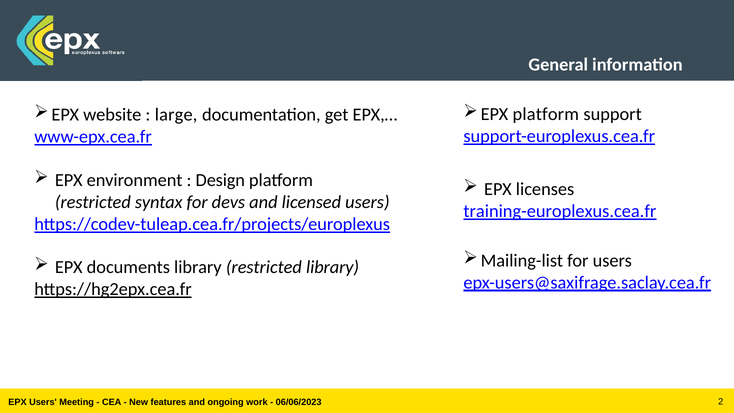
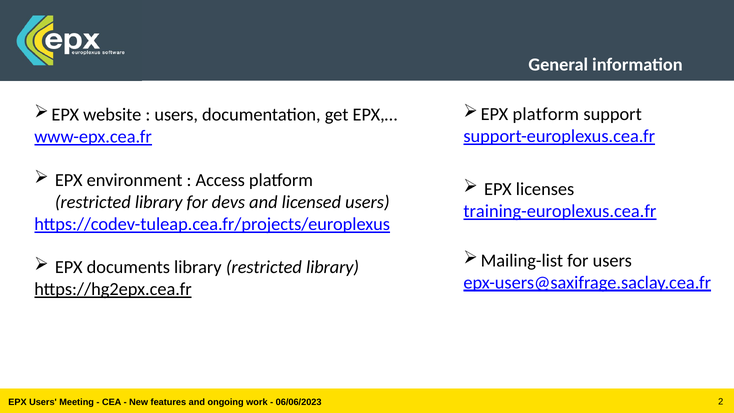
large at (176, 115): large -> users
Design: Design -> Access
syntax at (159, 202): syntax -> library
